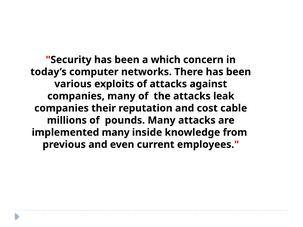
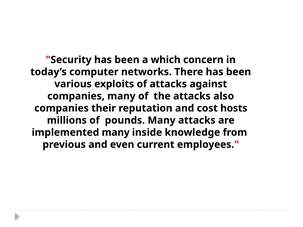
leak: leak -> also
cable: cable -> hosts
